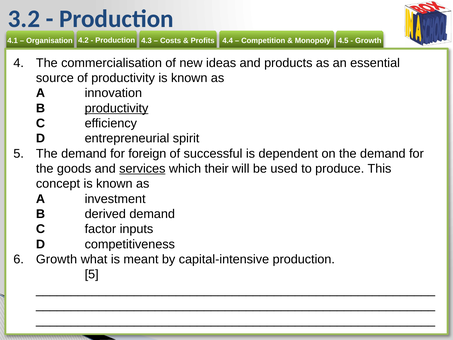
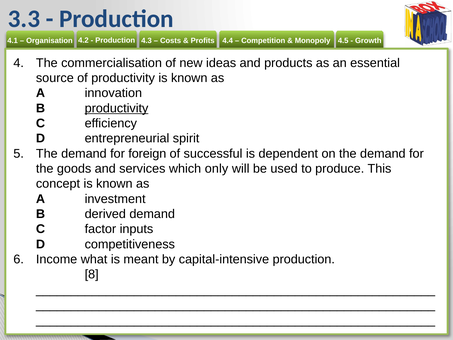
3.2: 3.2 -> 3.3
services underline: present -> none
their: their -> only
Growth at (57, 259): Growth -> Income
5 at (92, 274): 5 -> 8
